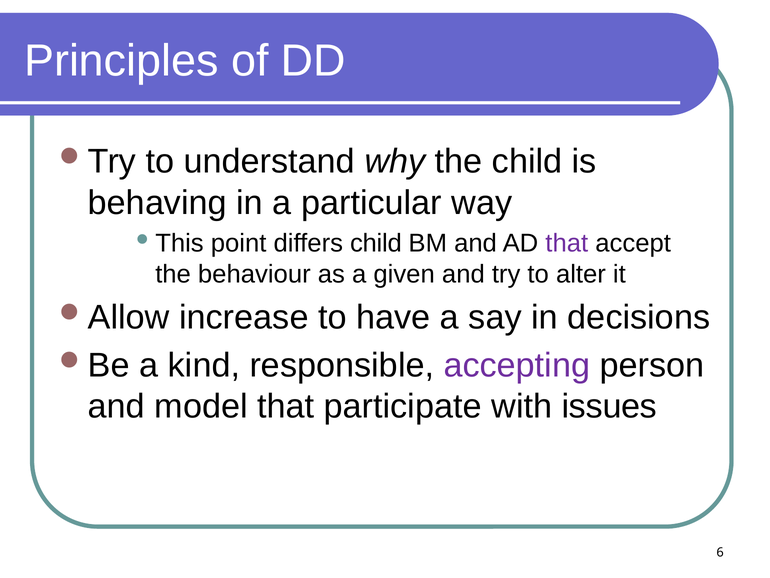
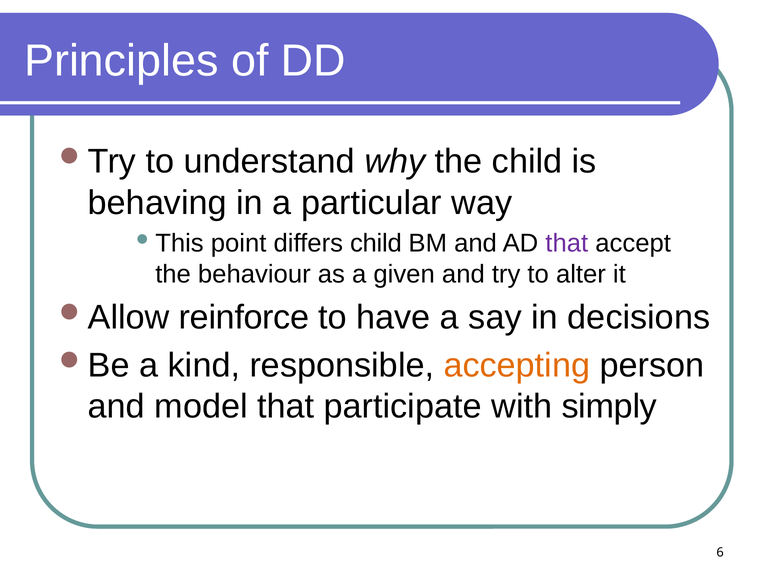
increase: increase -> reinforce
accepting colour: purple -> orange
issues: issues -> simply
